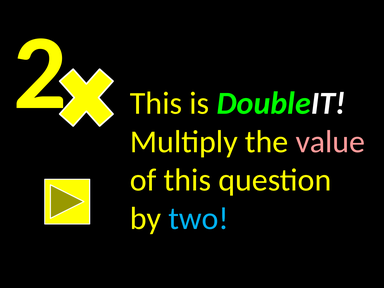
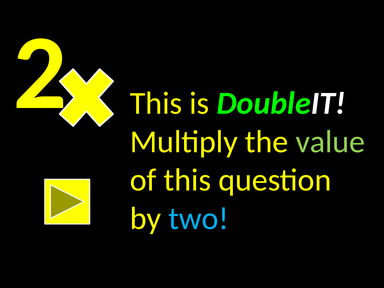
value colour: pink -> light green
